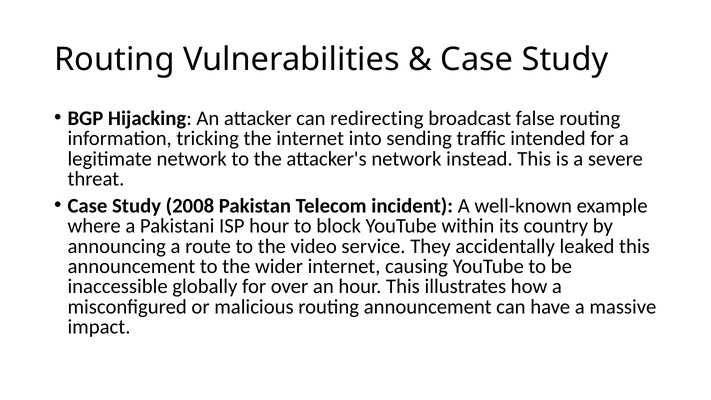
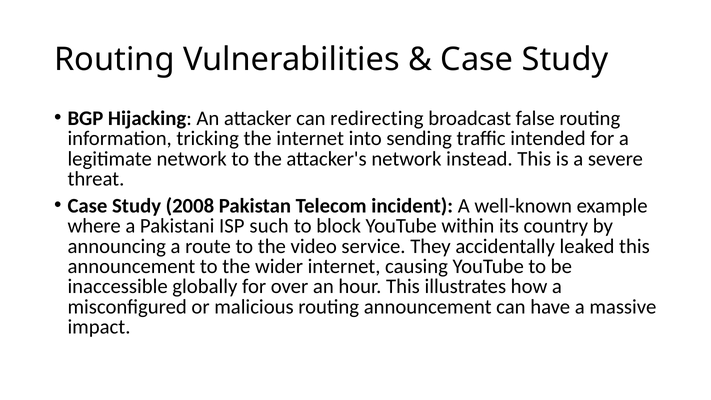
ISP hour: hour -> such
